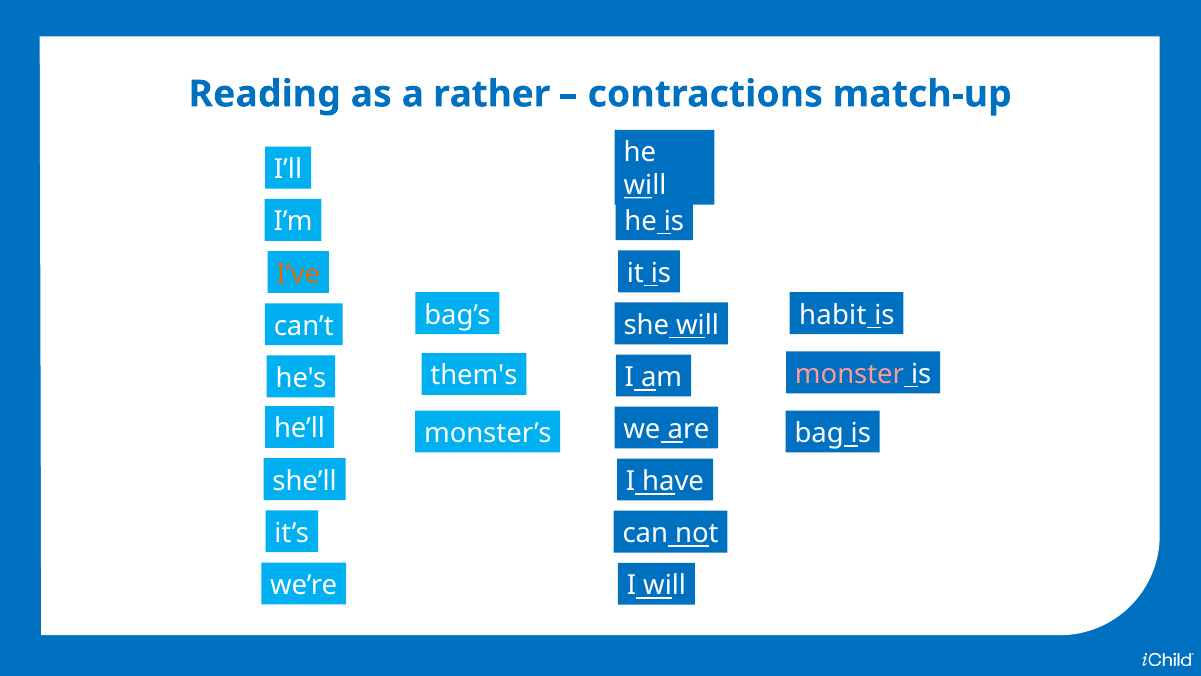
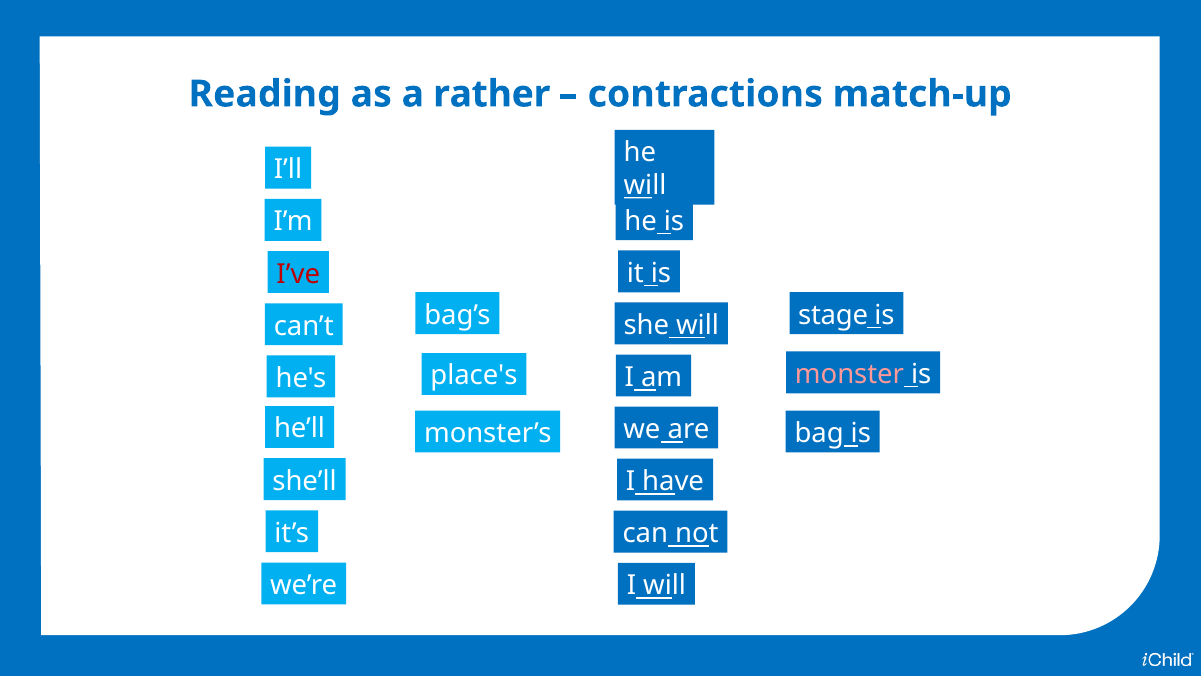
I’ve colour: orange -> red
habit: habit -> stage
them's: them's -> place's
